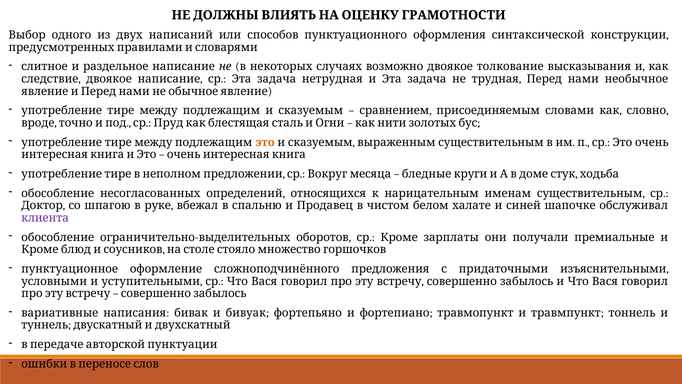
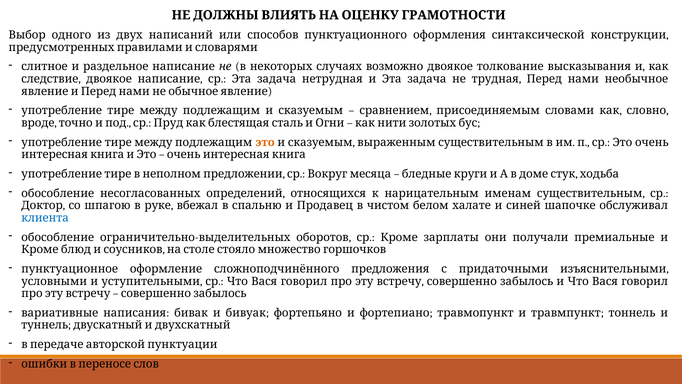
клиента colour: purple -> blue
